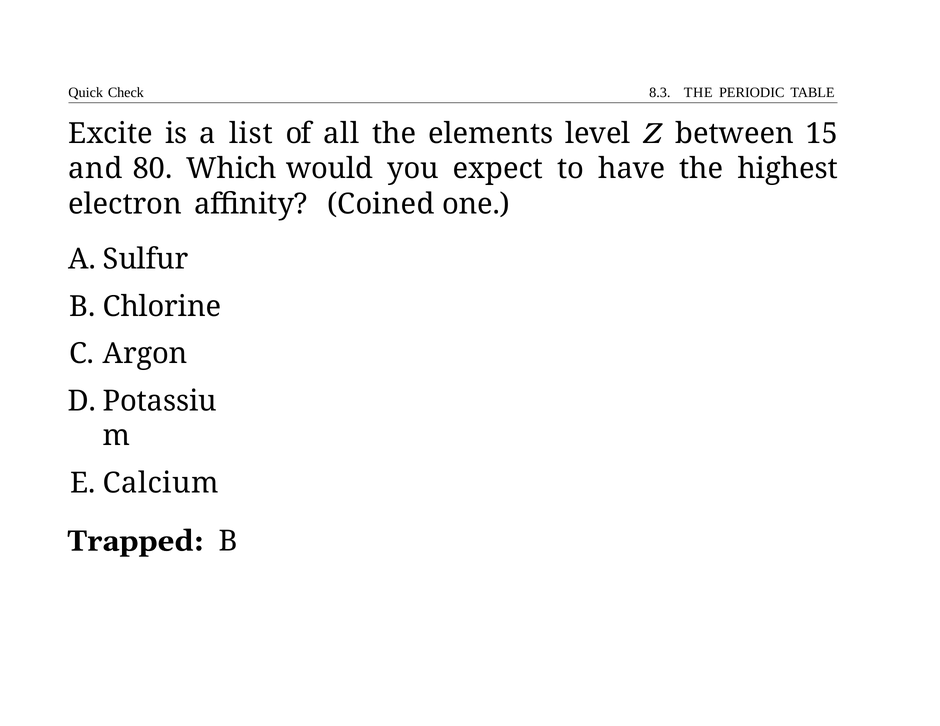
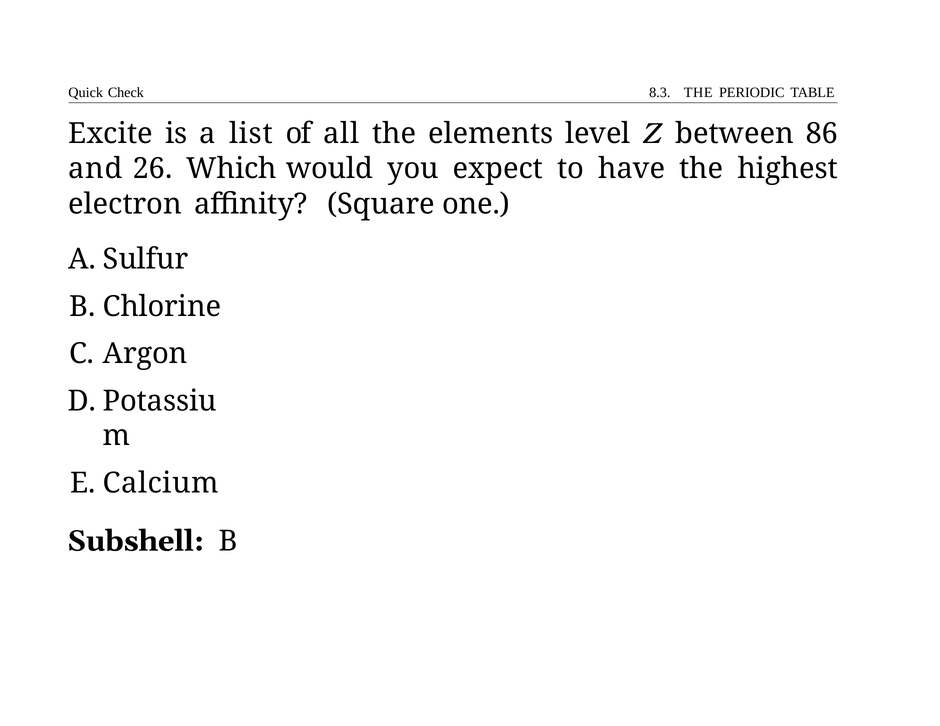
15: 15 -> 86
80: 80 -> 26
Coined: Coined -> Square
Trapped: Trapped -> Subshell
